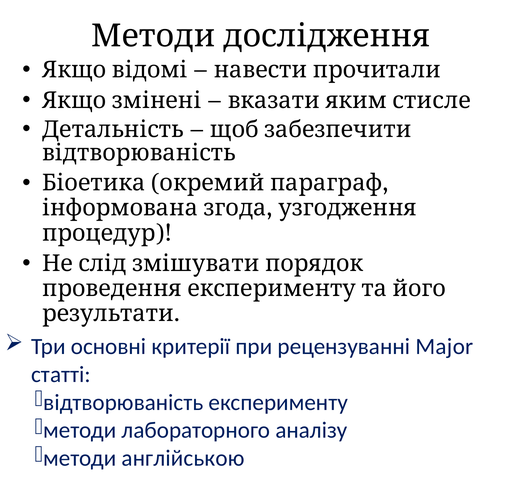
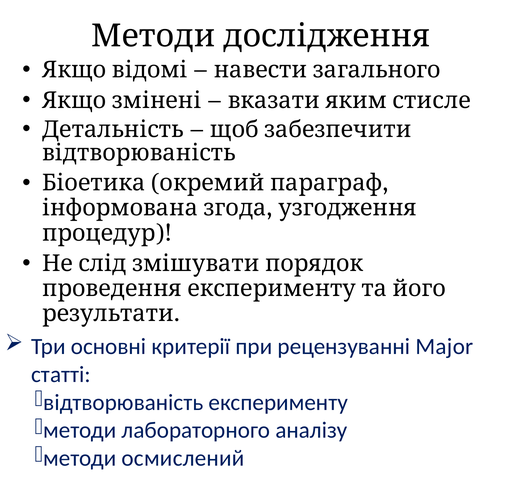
прочитали: прочитали -> загального
англійською: англійською -> осмислений
